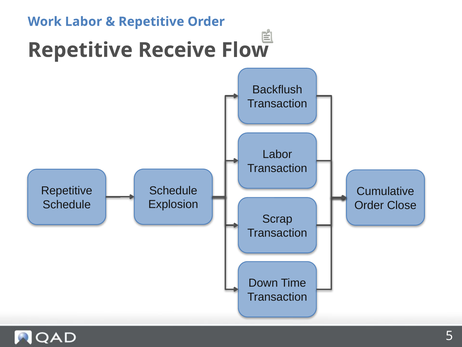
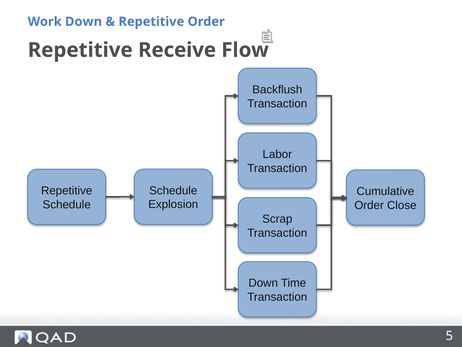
Work Labor: Labor -> Down
